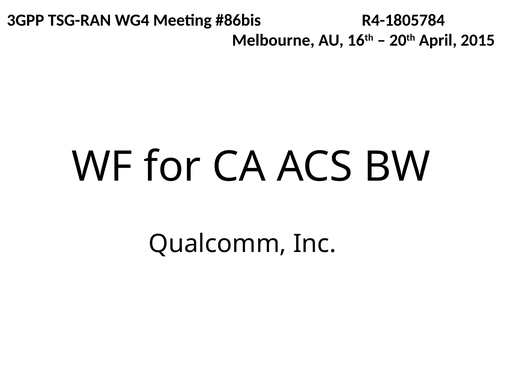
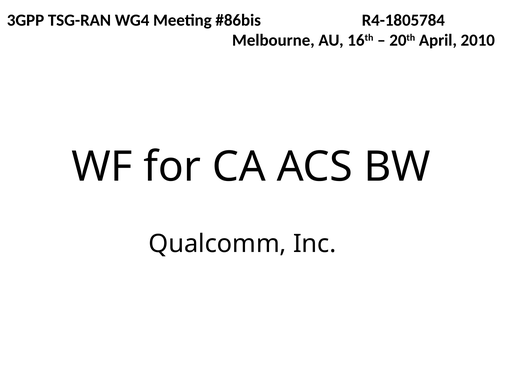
2015: 2015 -> 2010
